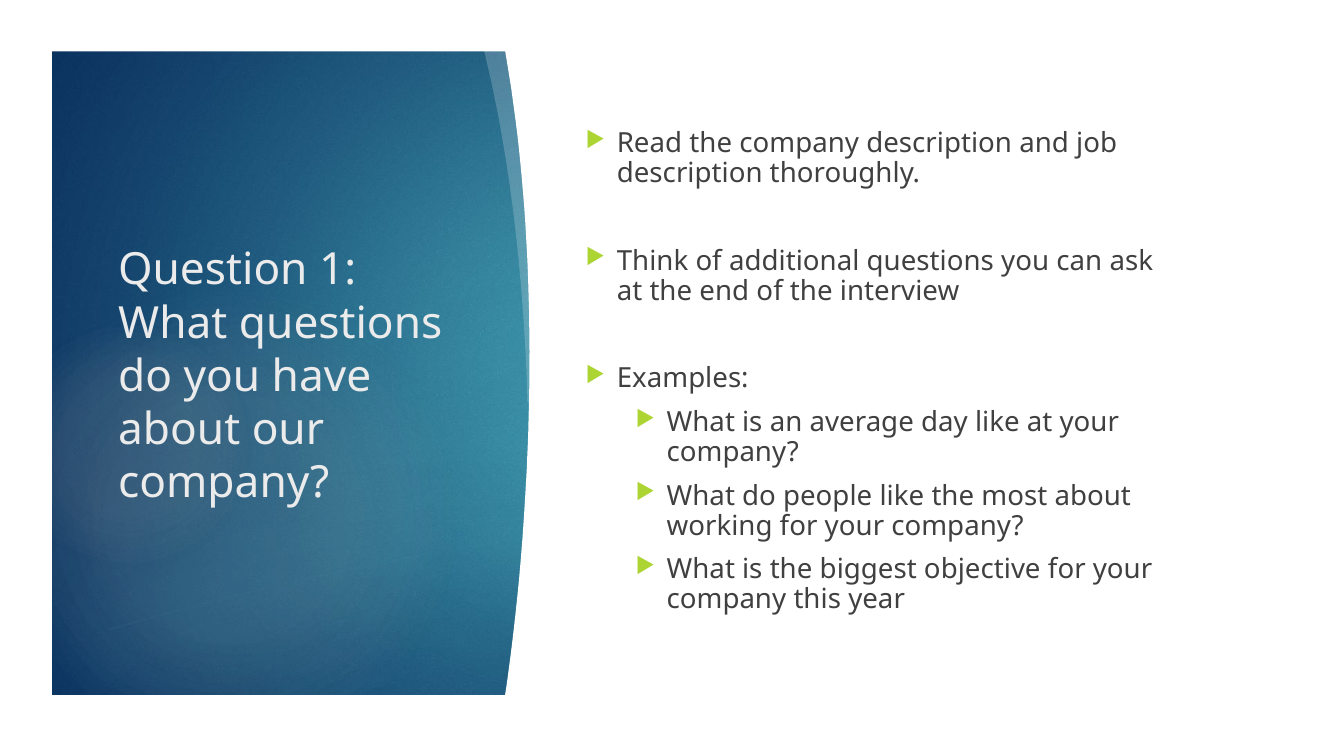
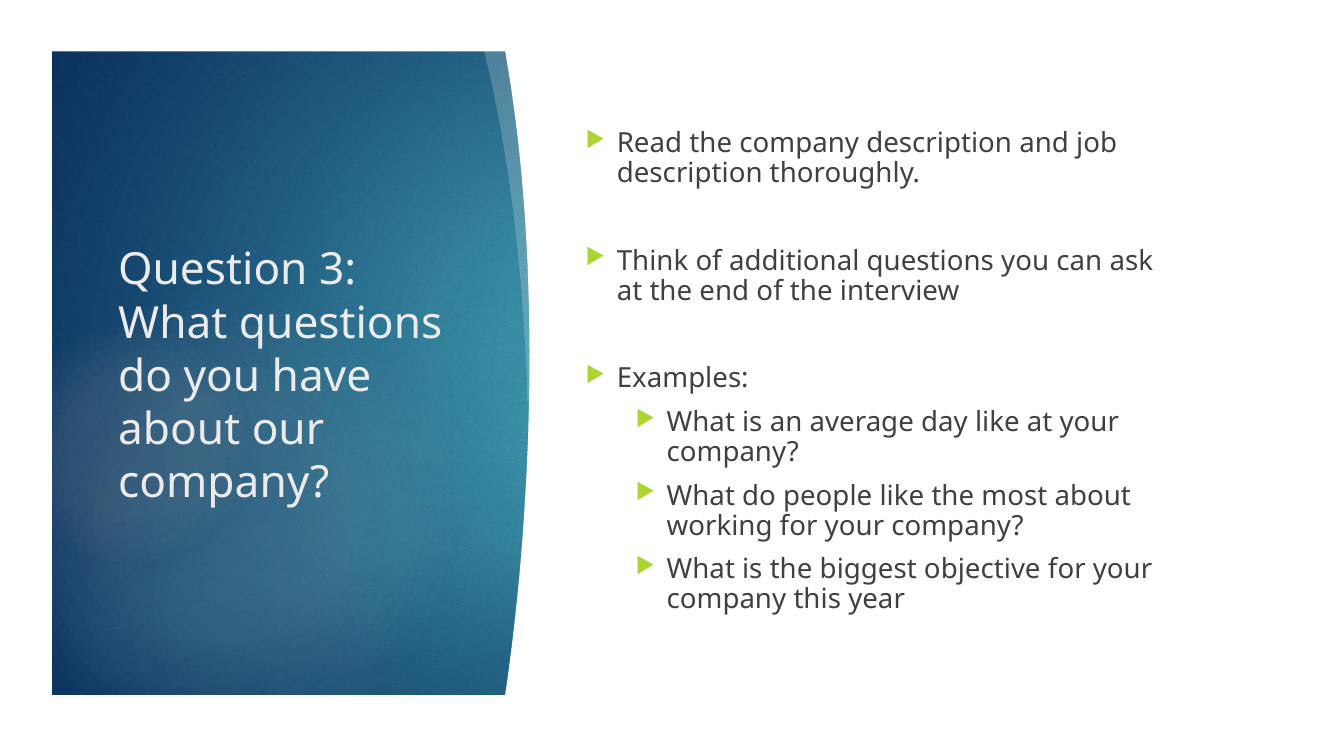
1: 1 -> 3
